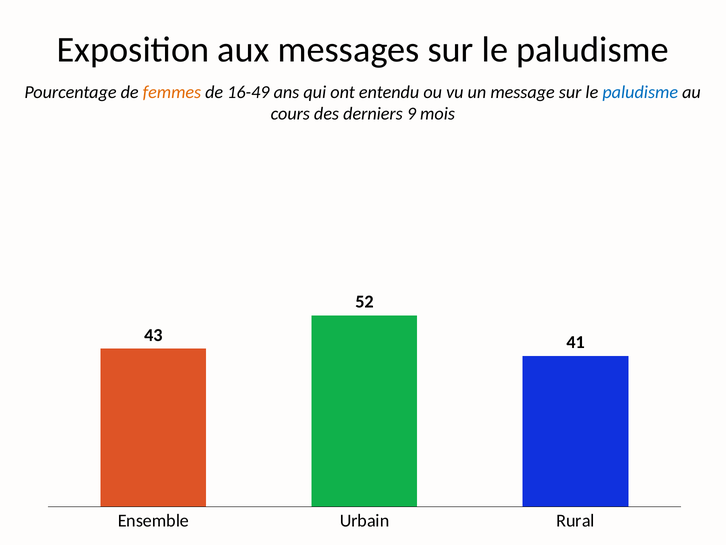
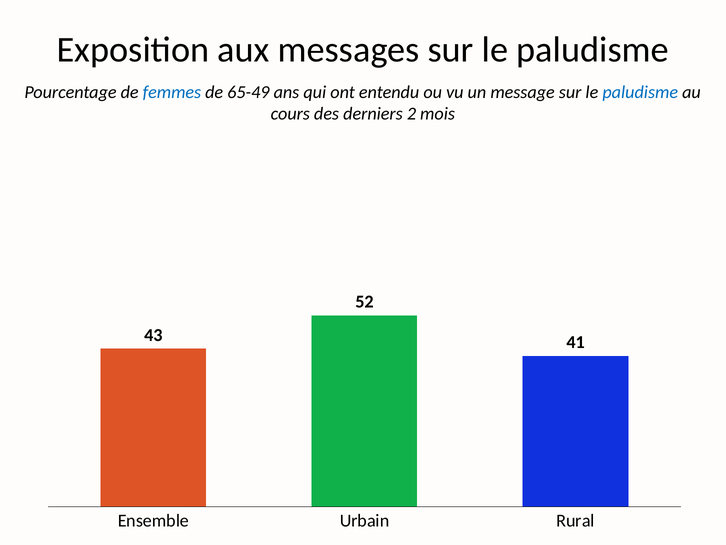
femmes colour: orange -> blue
16-49: 16-49 -> 65-49
9: 9 -> 2
